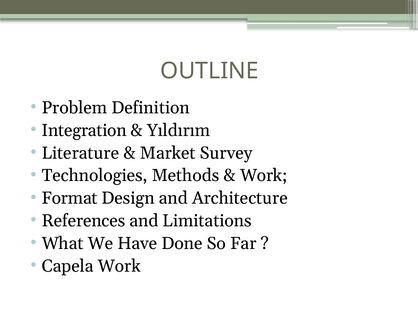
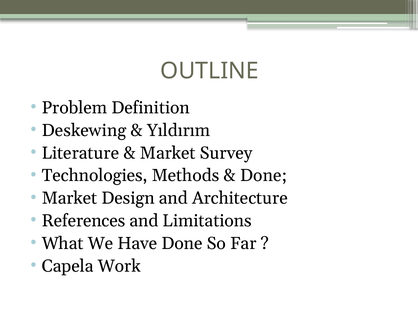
Integration: Integration -> Deskewing
Work at (264, 176): Work -> Done
Format at (70, 199): Format -> Market
